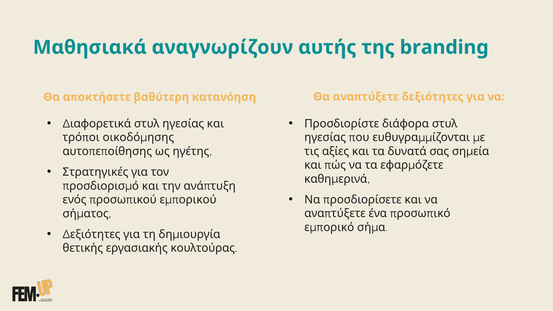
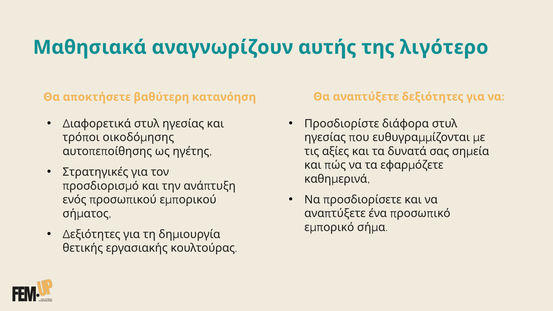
branding: branding -> λιγότερο
